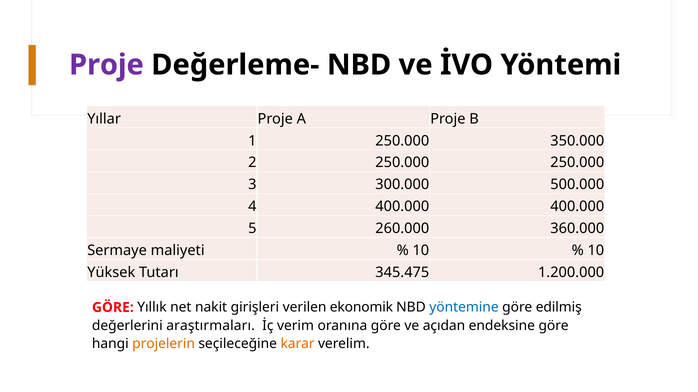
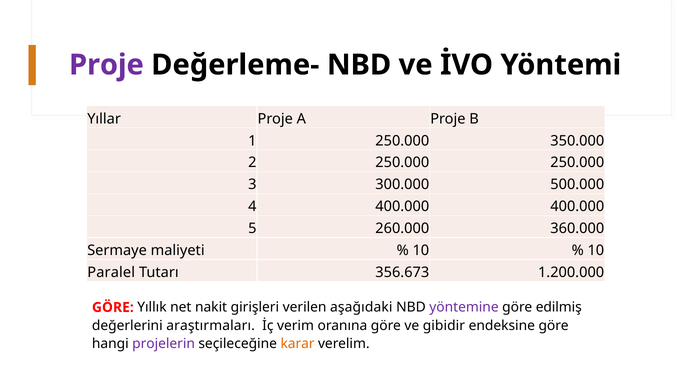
Yüksek: Yüksek -> Paralel
345.475: 345.475 -> 356.673
ekonomik: ekonomik -> aşağıdaki
yöntemine colour: blue -> purple
açıdan: açıdan -> gibidir
projelerin colour: orange -> purple
